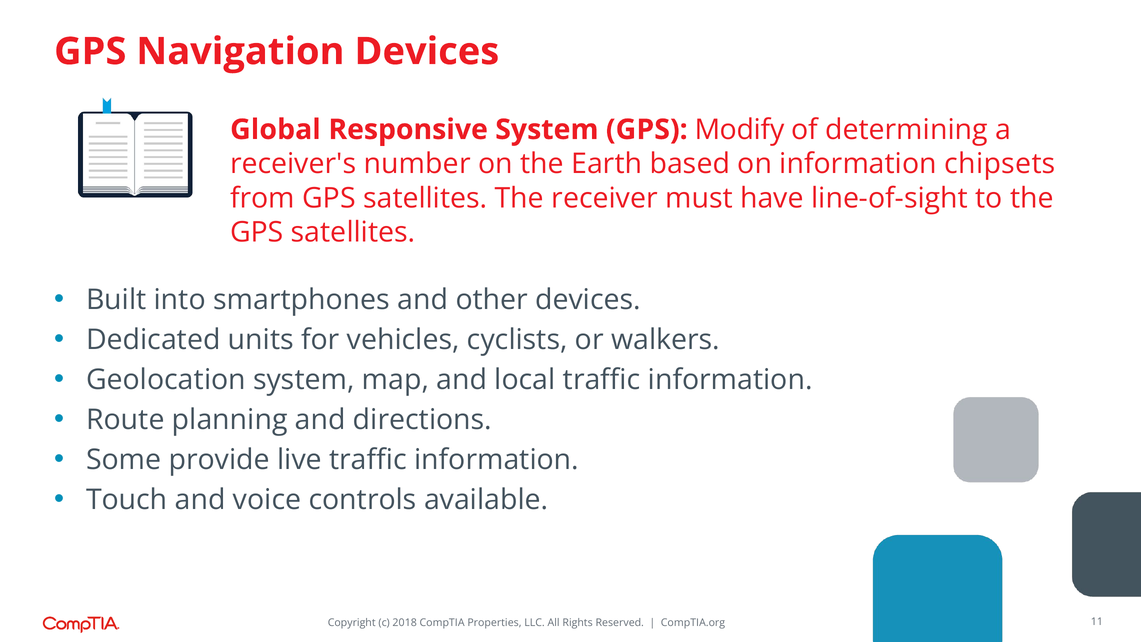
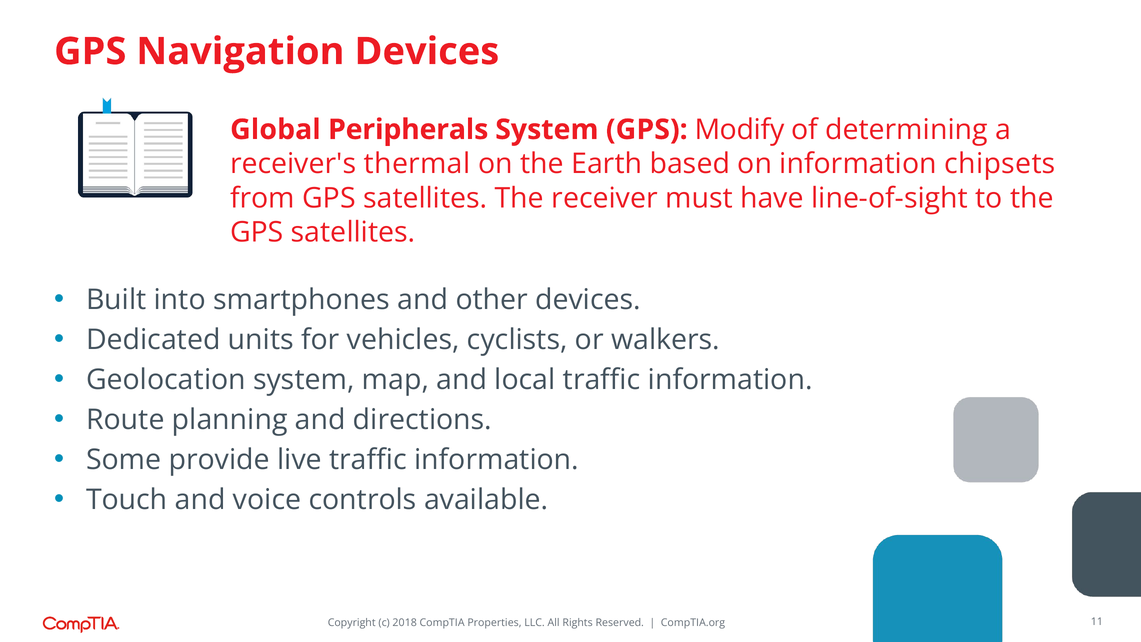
Responsive: Responsive -> Peripherals
number: number -> thermal
